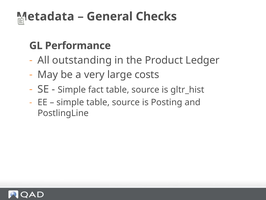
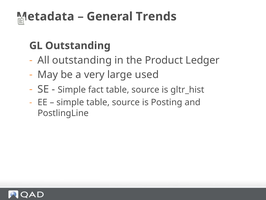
Checks: Checks -> Trends
GL Performance: Performance -> Outstanding
costs: costs -> used
